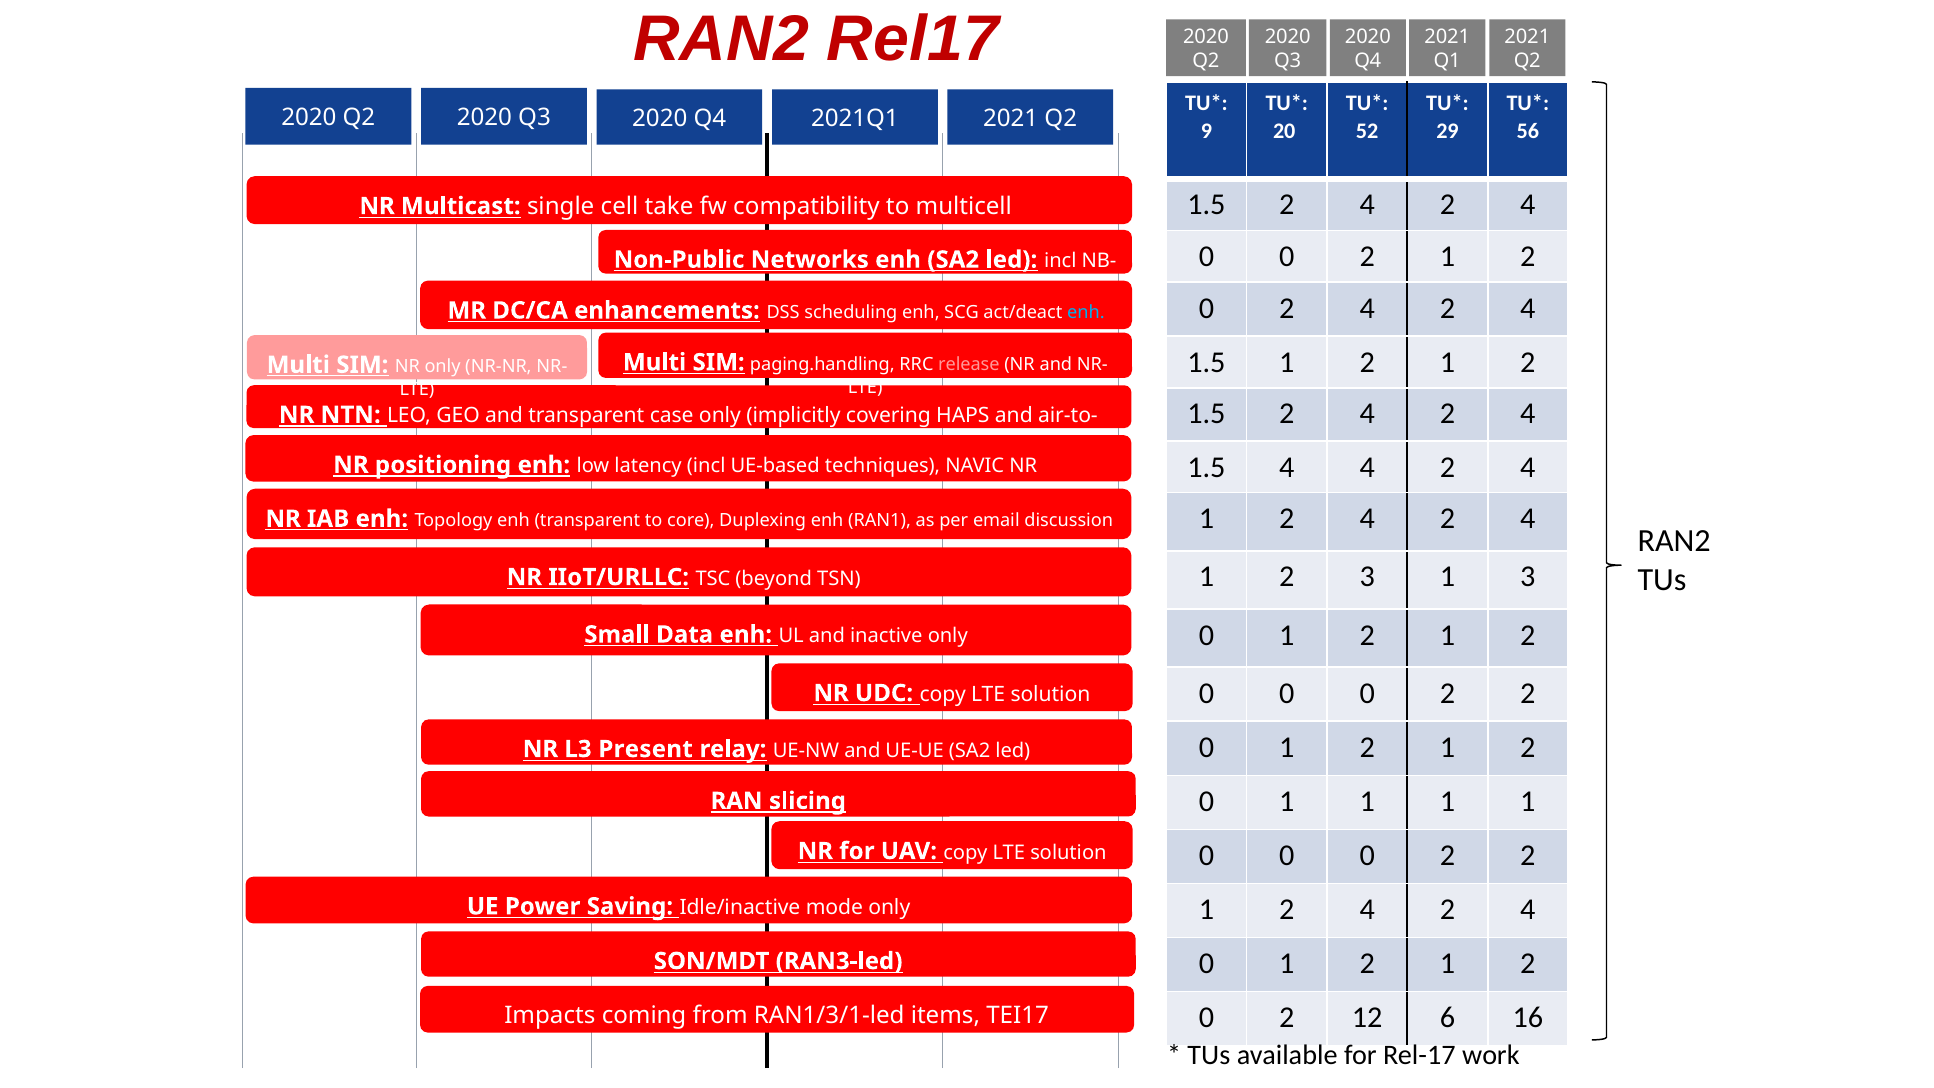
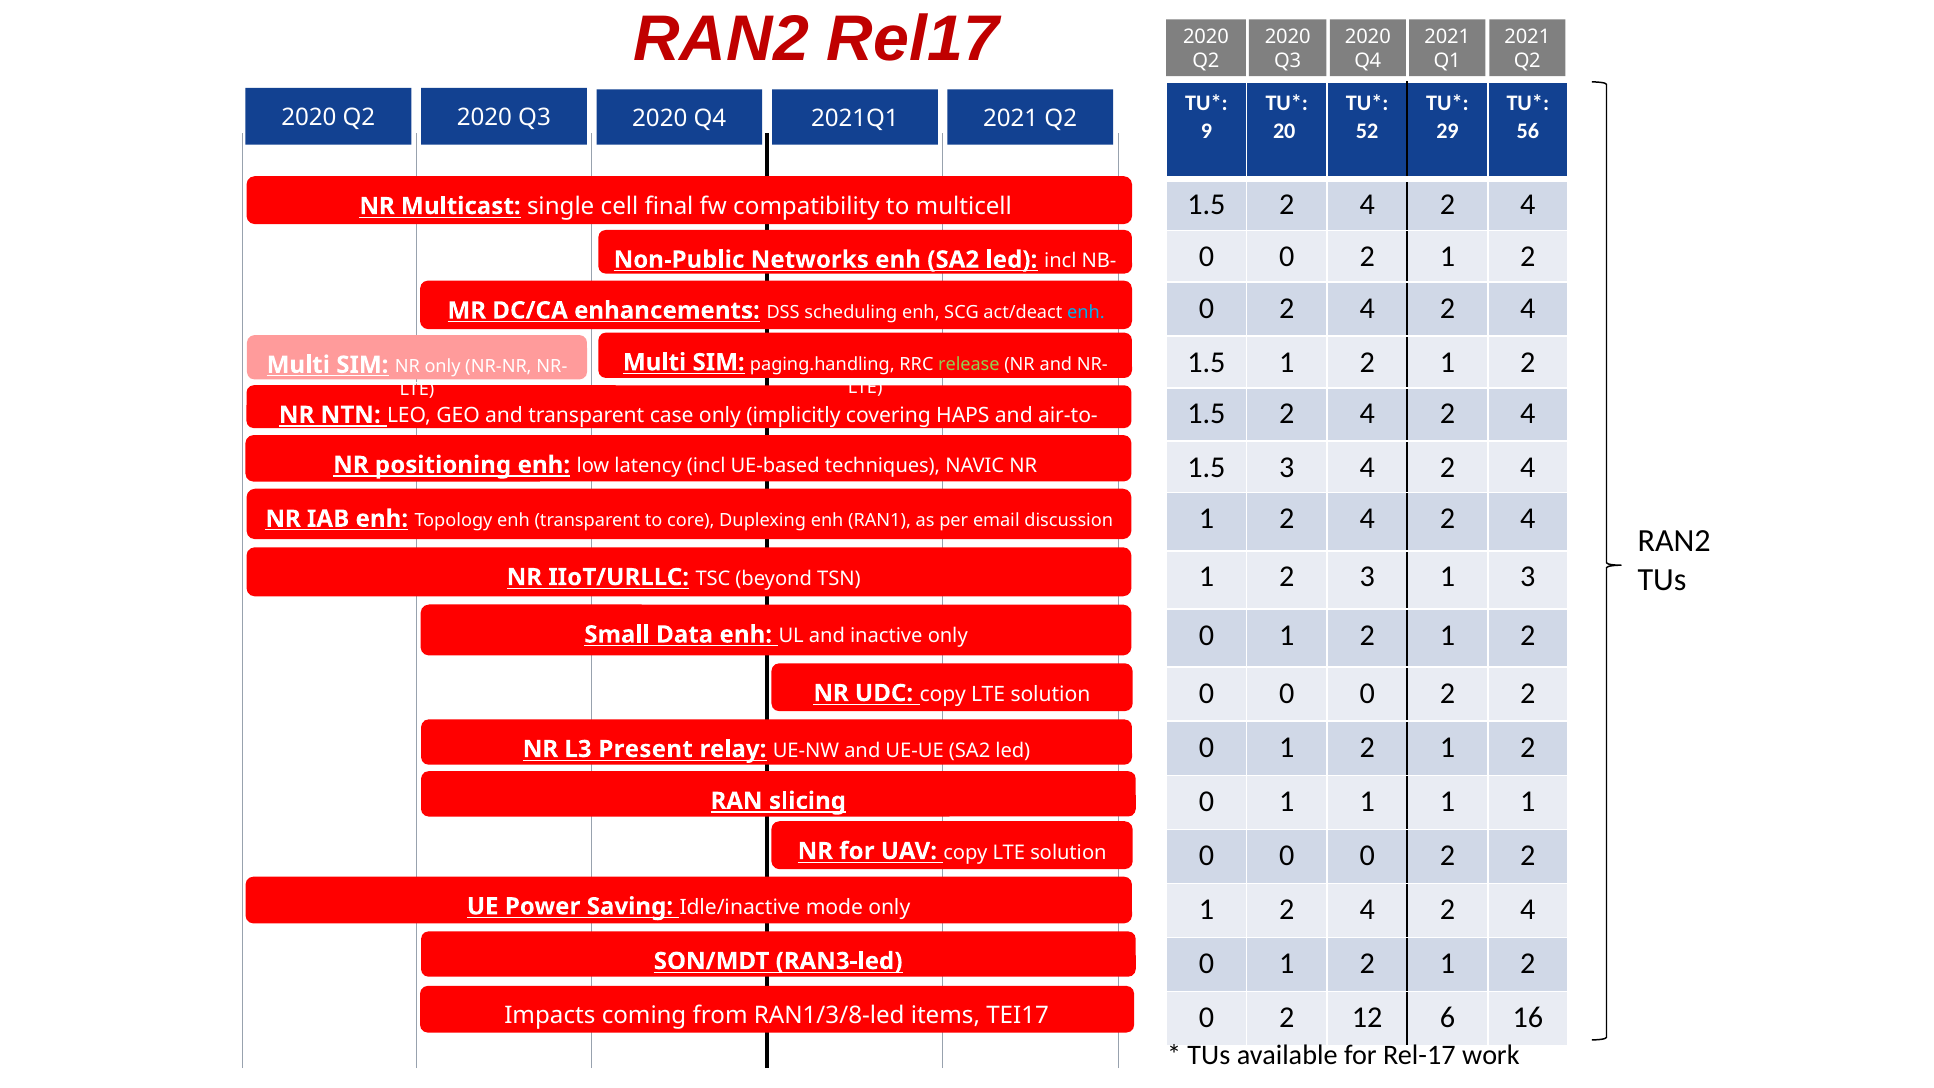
take: take -> final
release colour: pink -> light green
1.5 4: 4 -> 3
RAN1/3/1-led: RAN1/3/1-led -> RAN1/3/8-led
